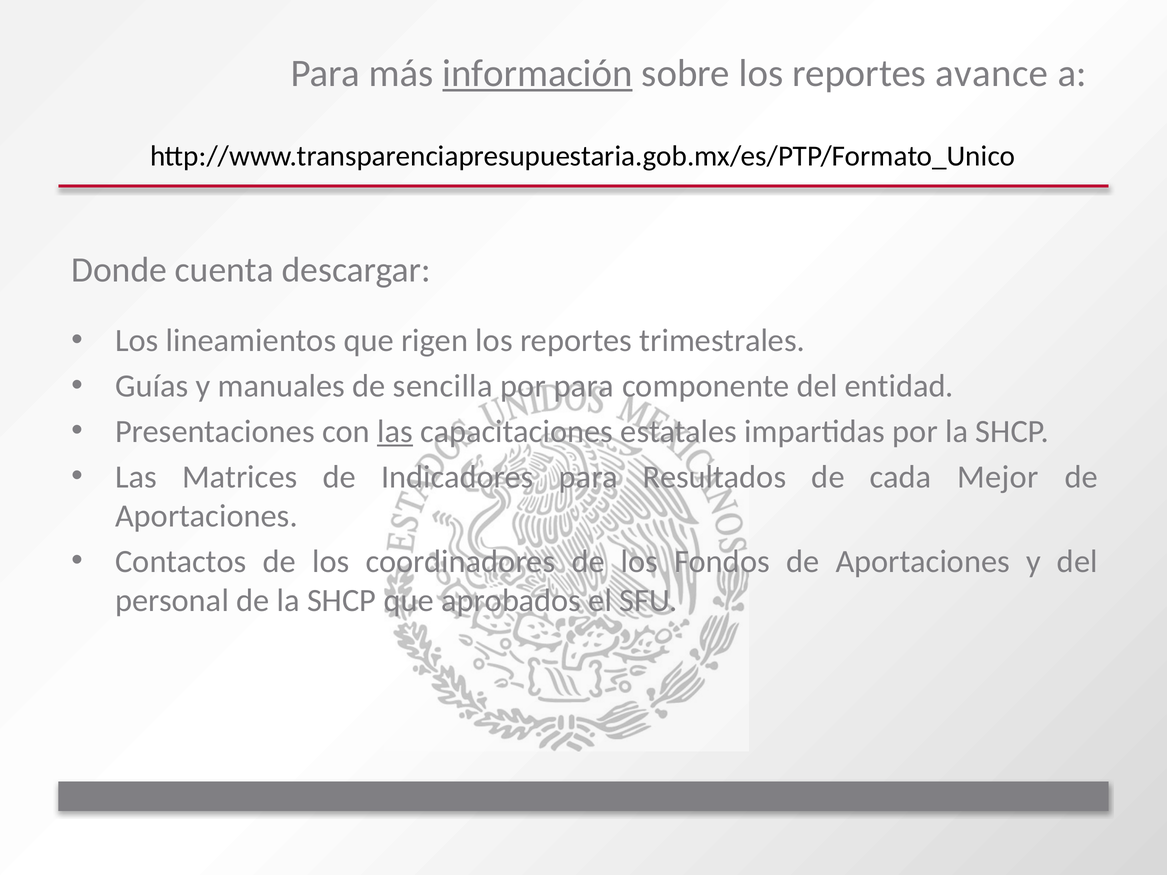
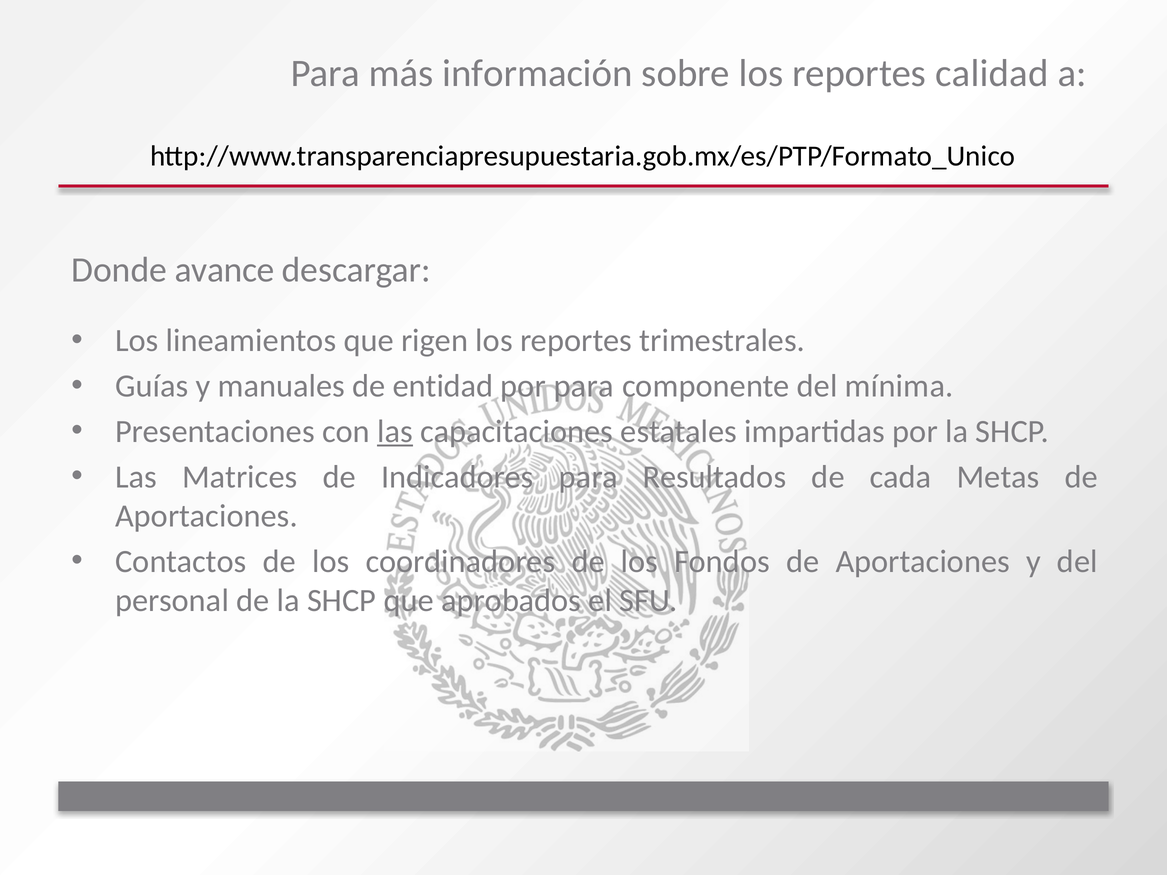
información underline: present -> none
avance: avance -> calidad
cuenta: cuenta -> avance
sencilla: sencilla -> entidad
entidad: entidad -> mínima
Mejor: Mejor -> Metas
